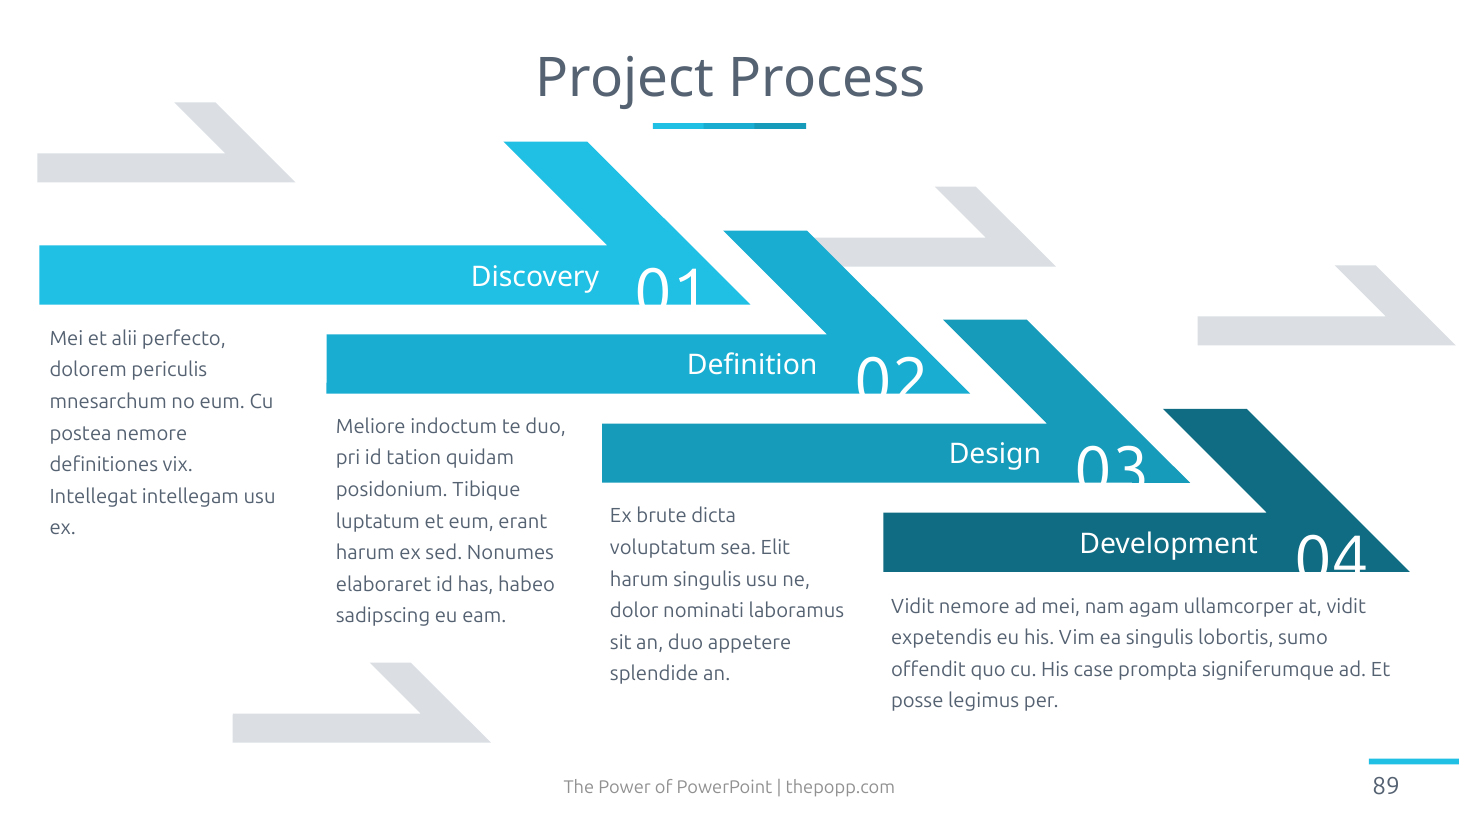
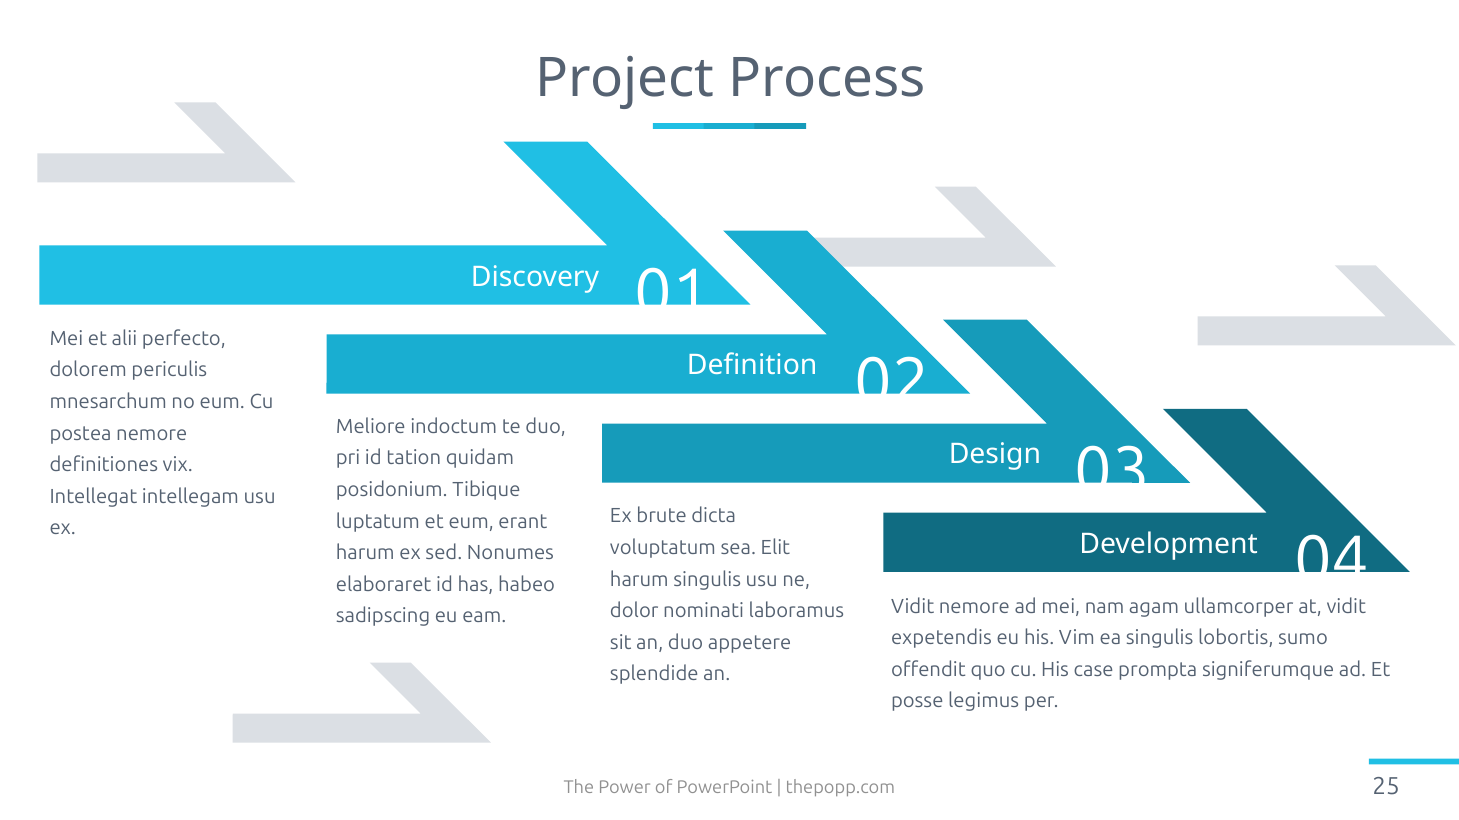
89: 89 -> 25
